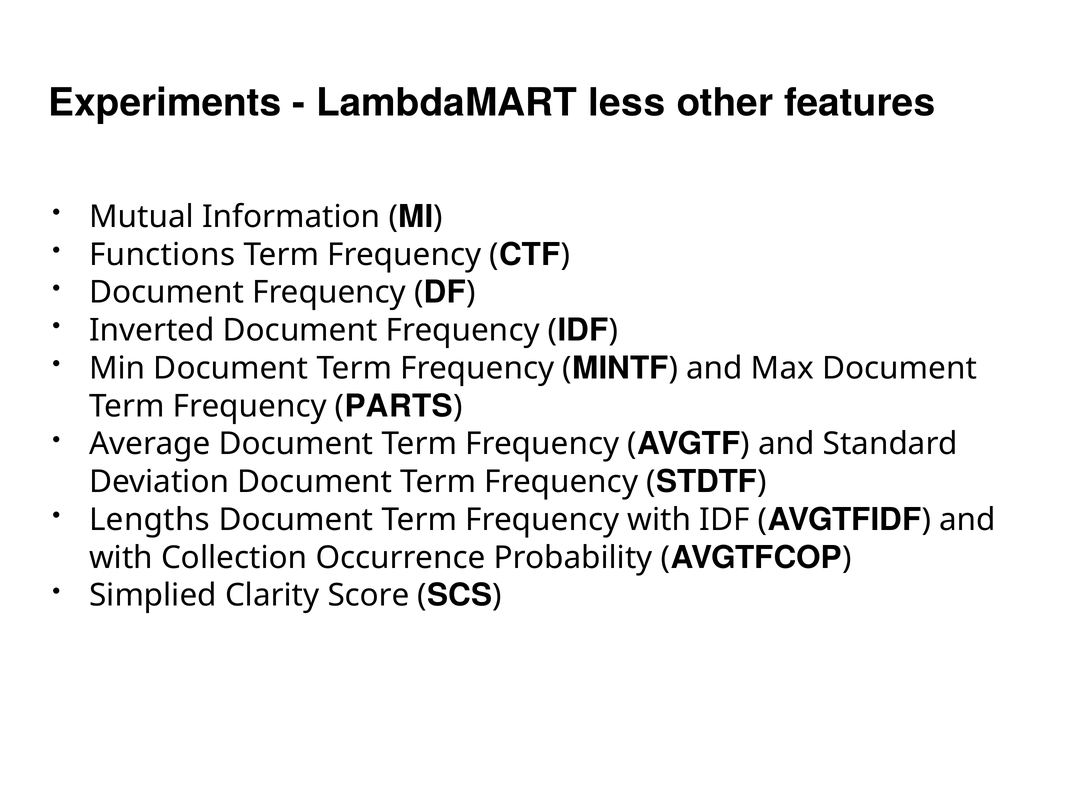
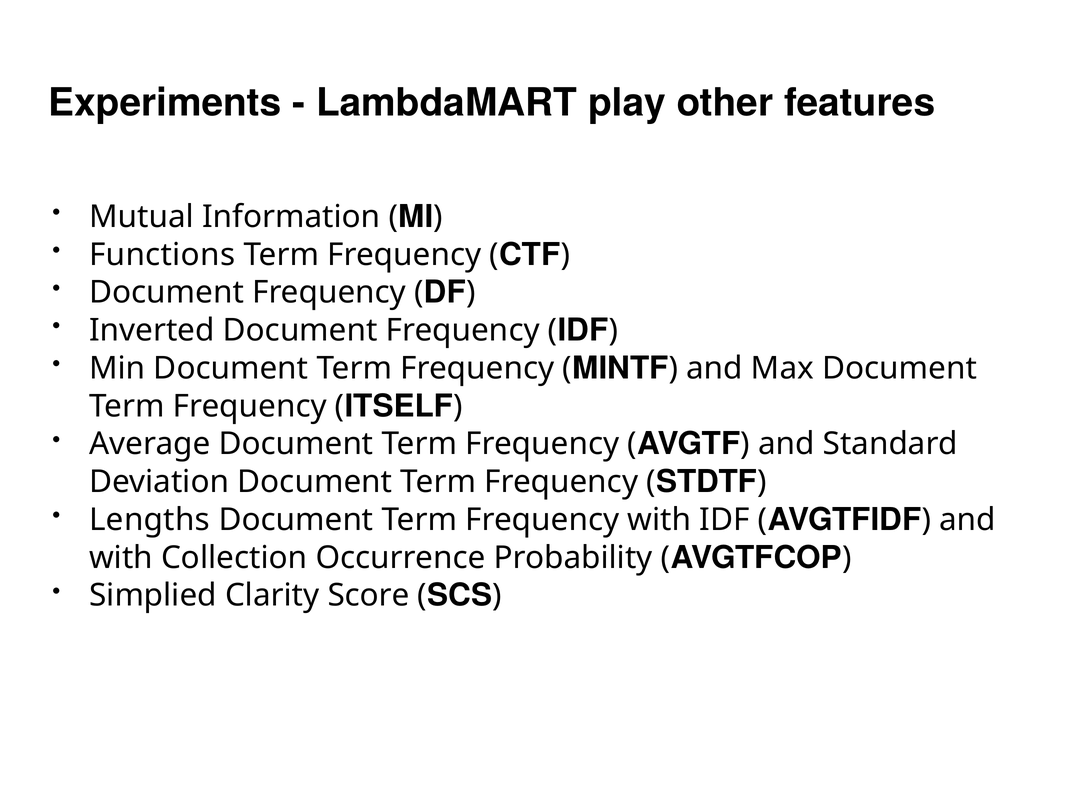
less: less -> play
PARTS: PARTS -> ITSELF
